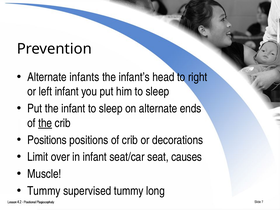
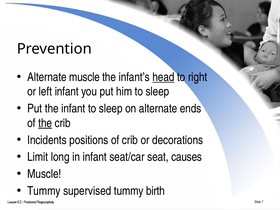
Alternate infants: infants -> muscle
head underline: none -> present
Positions at (47, 140): Positions -> Incidents
over: over -> long
long: long -> birth
